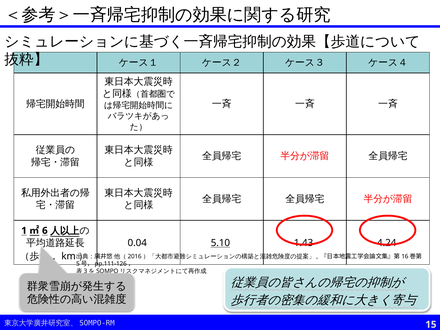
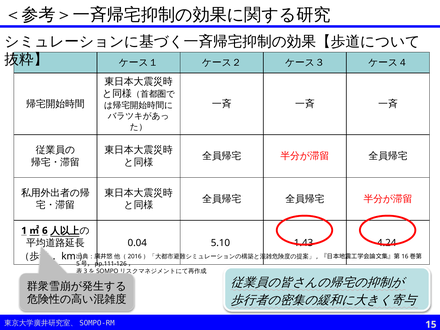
5.10 underline: present -> none
